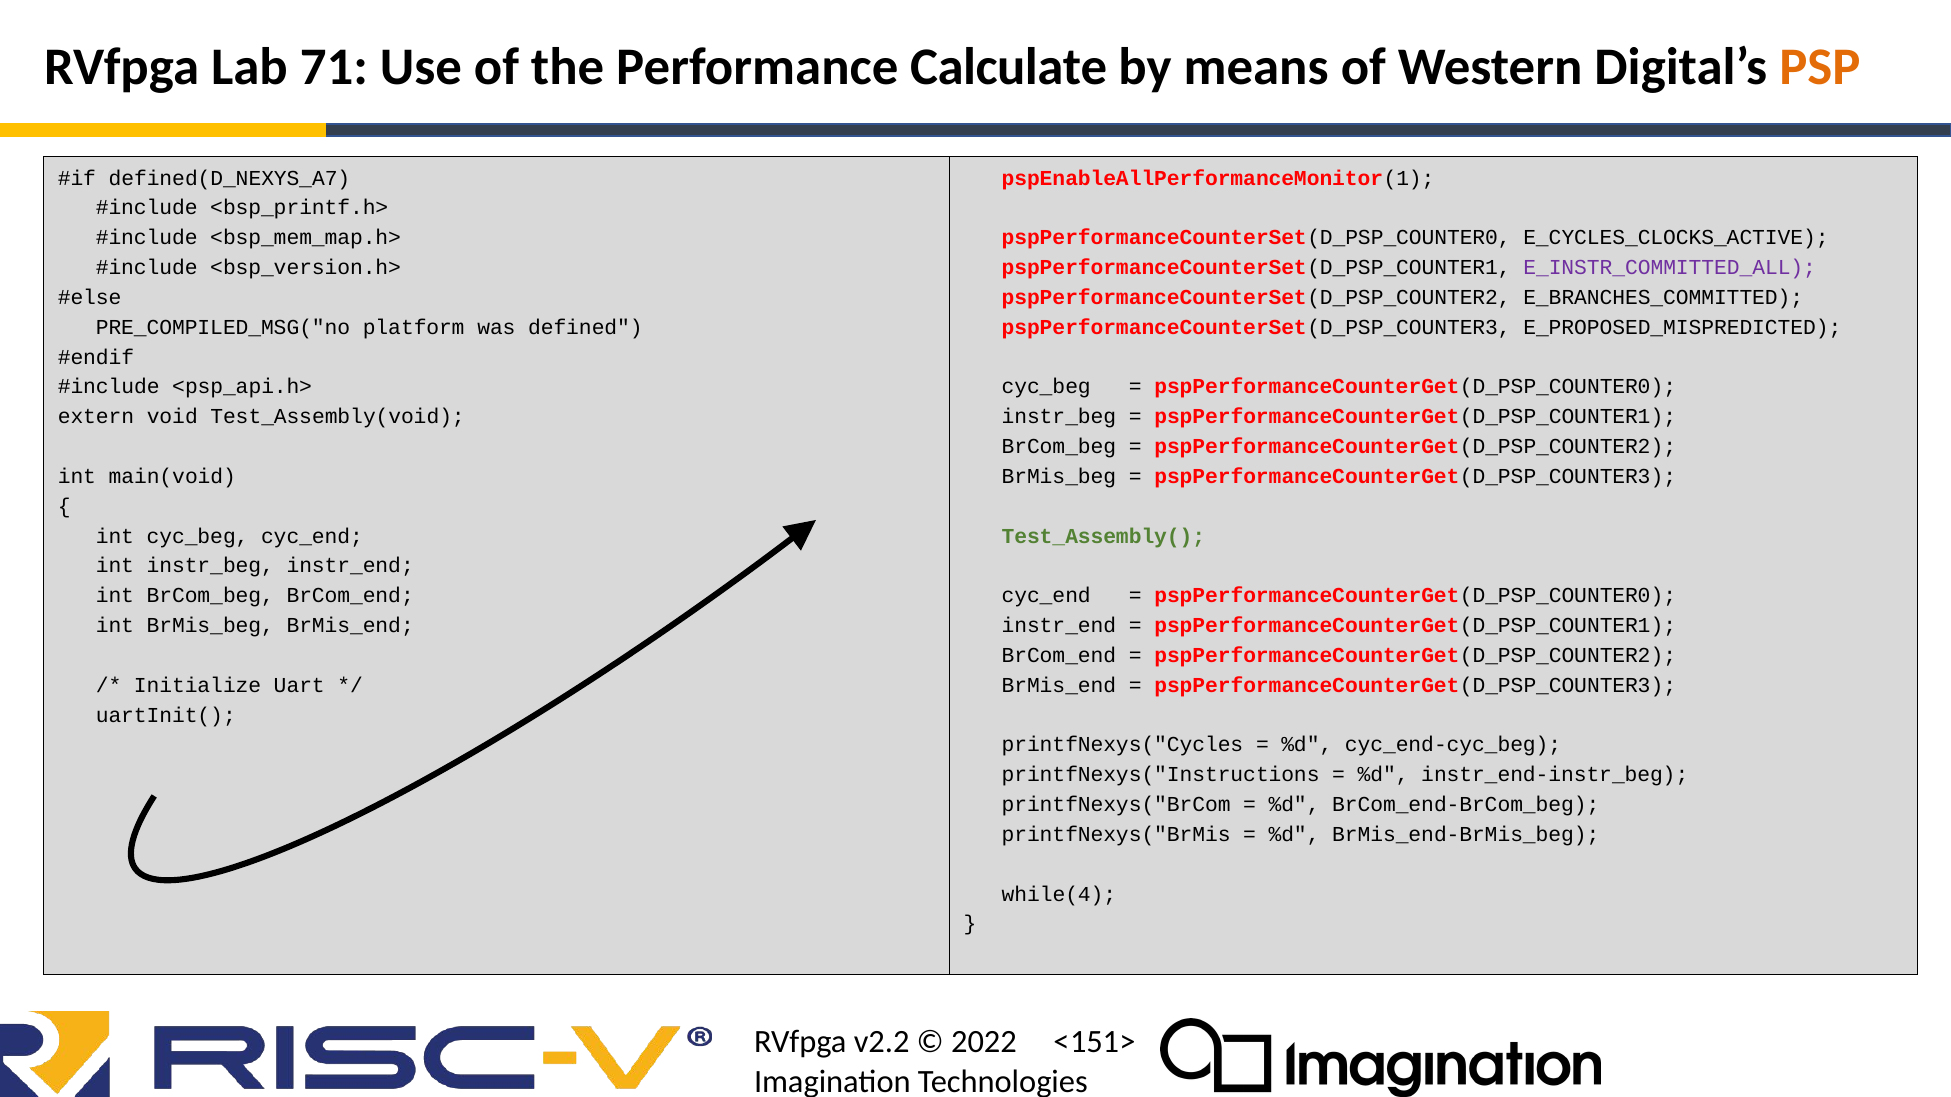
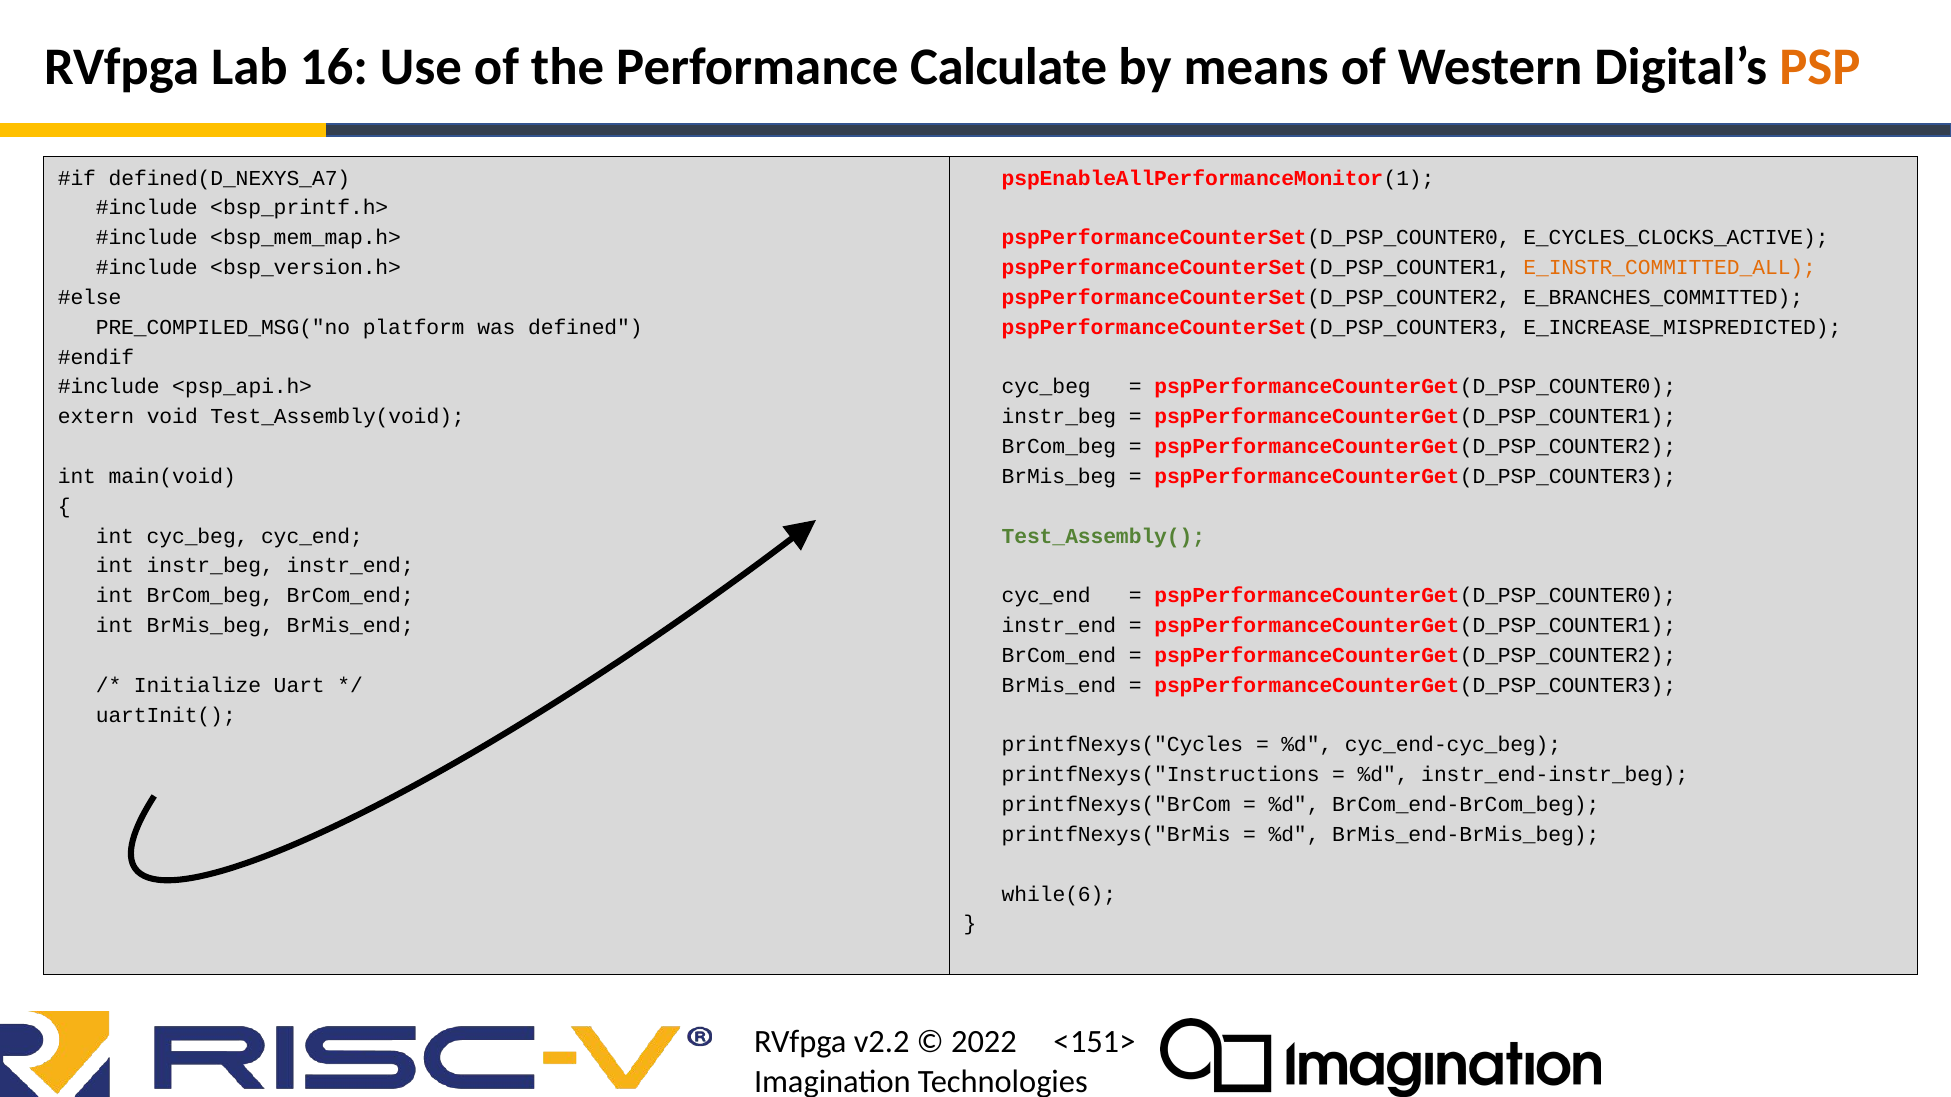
71: 71 -> 16
E_INSTR_COMMITTED_ALL colour: purple -> orange
E_PROPOSED_MISPREDICTED: E_PROPOSED_MISPREDICTED -> E_INCREASE_MISPREDICTED
while(4: while(4 -> while(6
